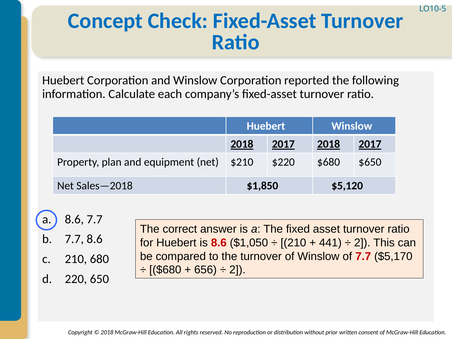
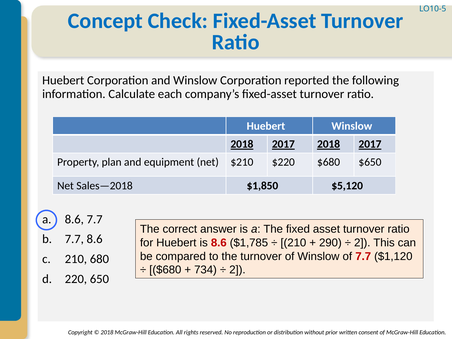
$1,050: $1,050 -> $1,785
441: 441 -> 290
$5,170: $5,170 -> $1,120
656: 656 -> 734
